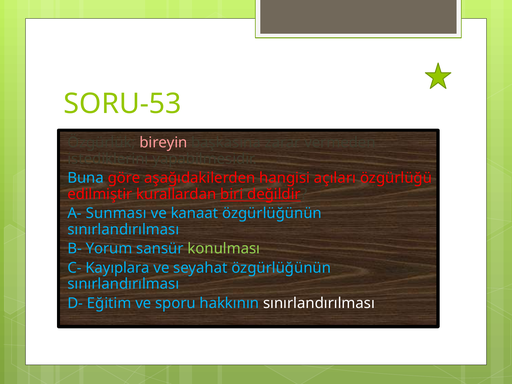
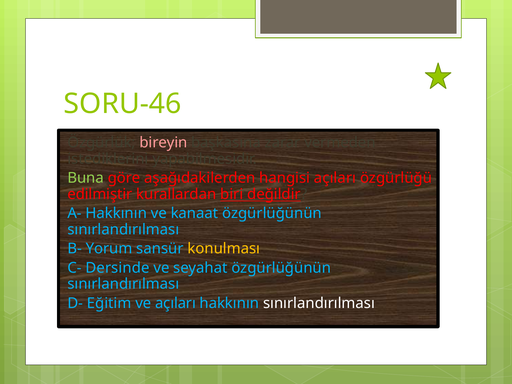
SORU-53: SORU-53 -> SORU-46
Buna colour: light blue -> light green
A- Sunması: Sunması -> Hakkının
konulması colour: light green -> yellow
Kayıplara: Kayıplara -> Dersinde
ve sporu: sporu -> açıları
